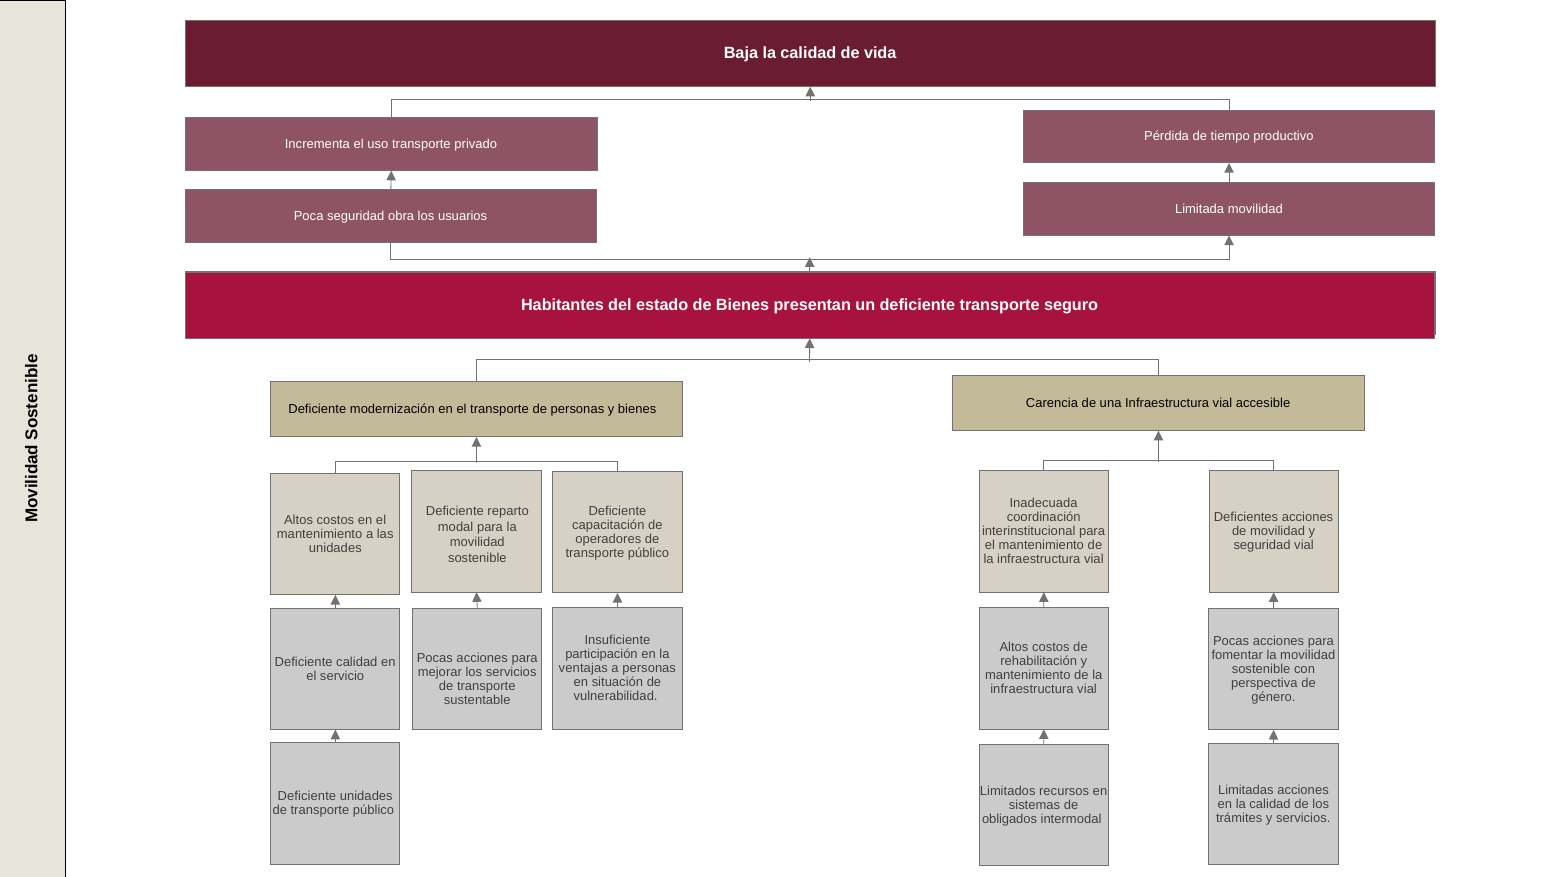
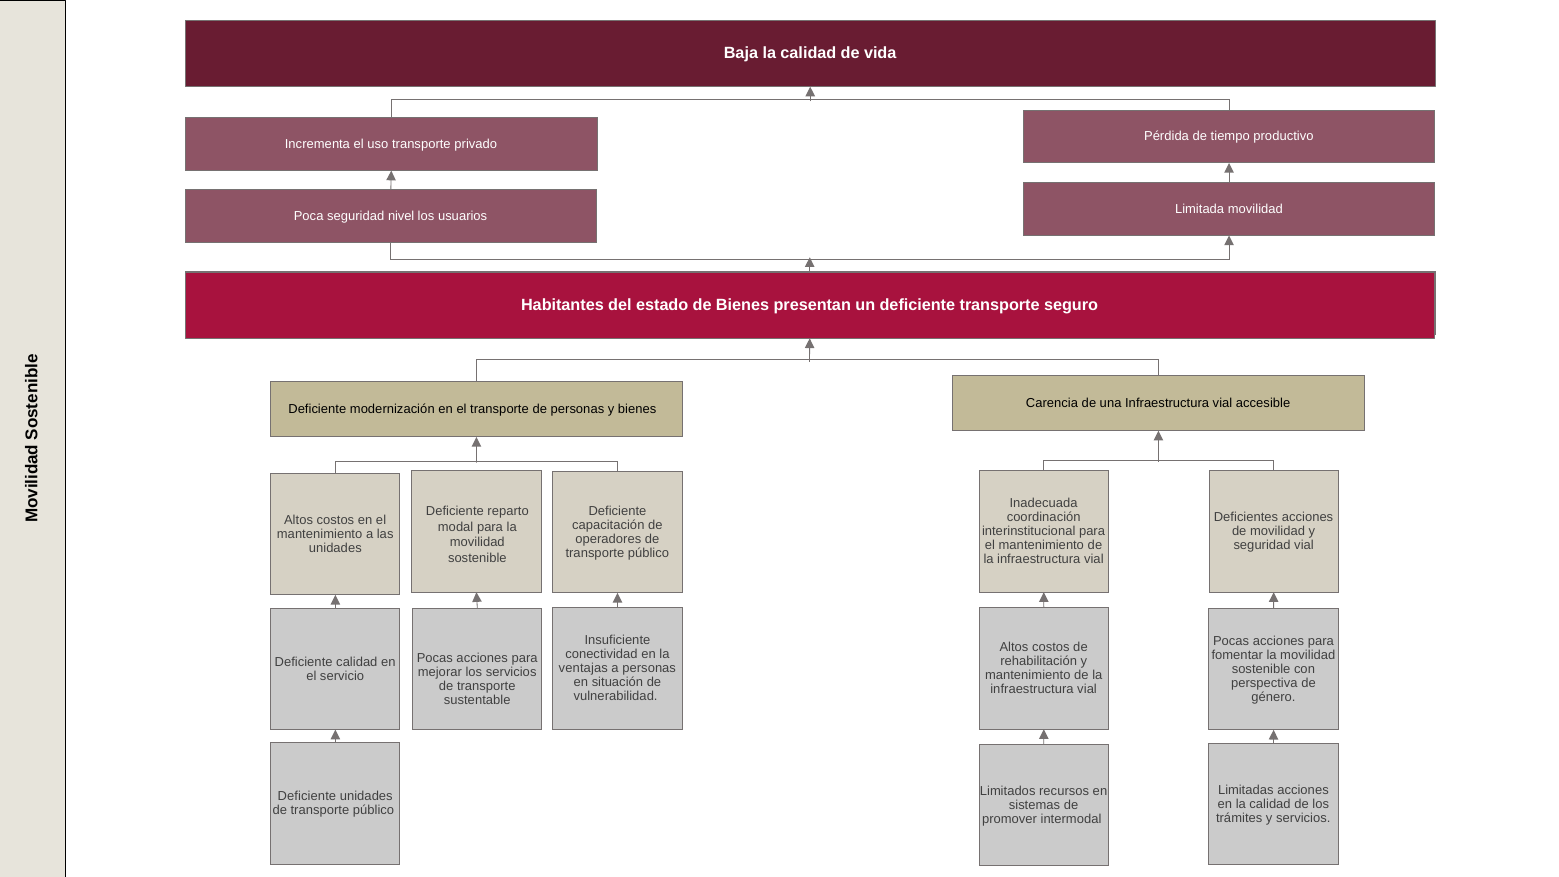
obra: obra -> nivel
participación: participación -> conectividad
obligados: obligados -> promover
